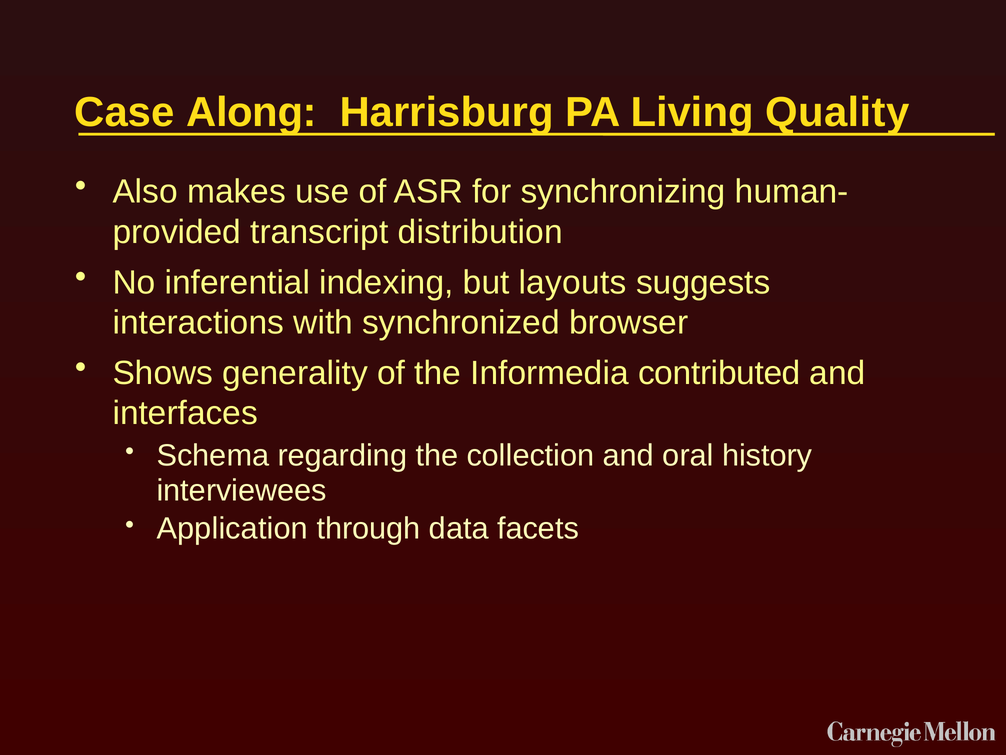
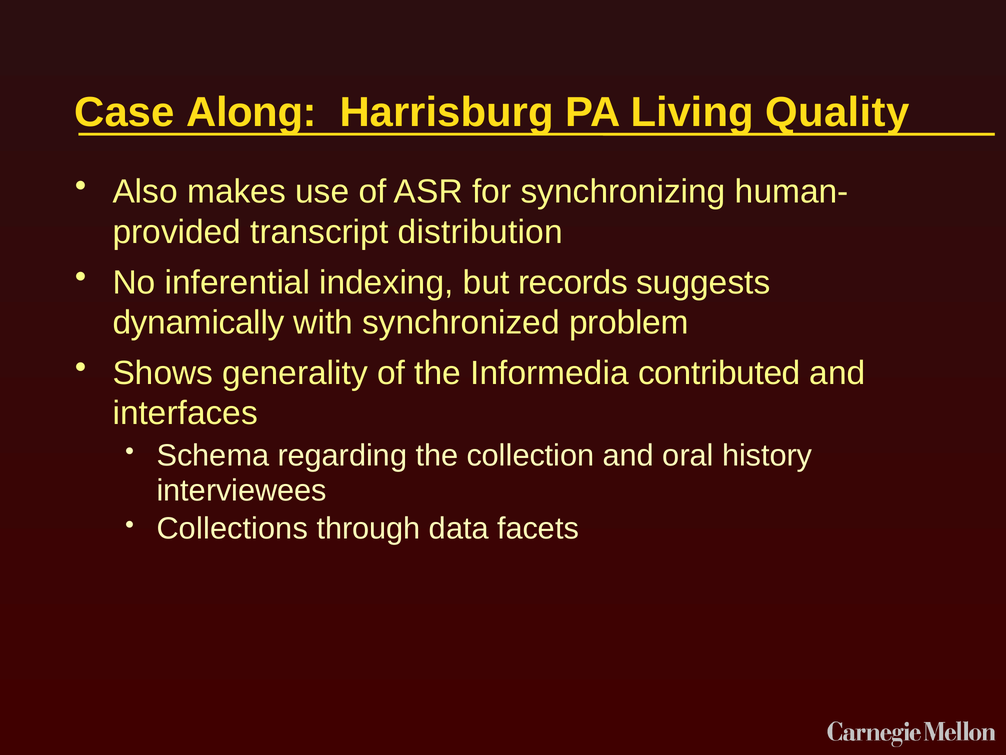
layouts: layouts -> records
interactions: interactions -> dynamically
browser: browser -> problem
Application: Application -> Collections
